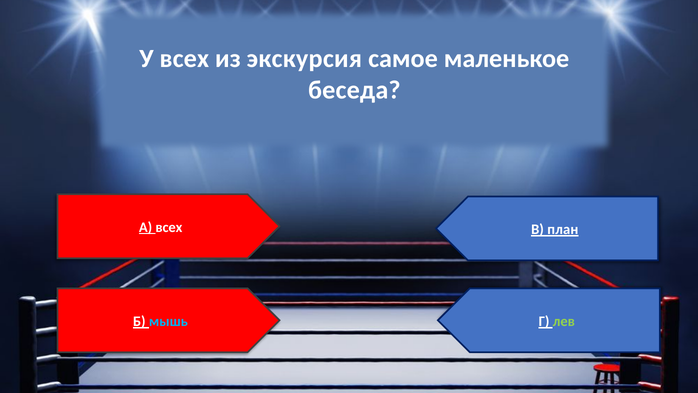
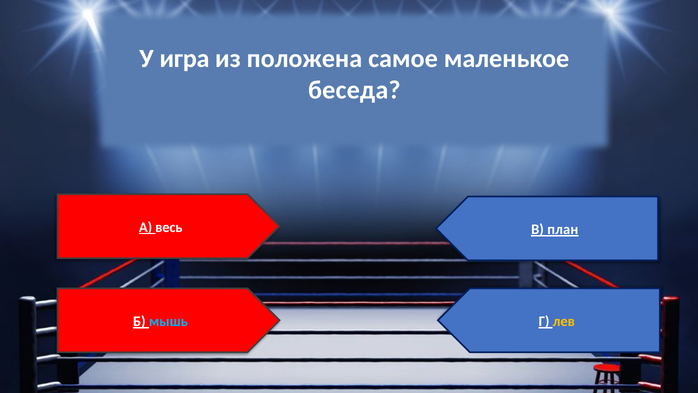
У всех: всех -> игра
экскурсия: экскурсия -> положена
А всех: всех -> весь
лев colour: light green -> yellow
